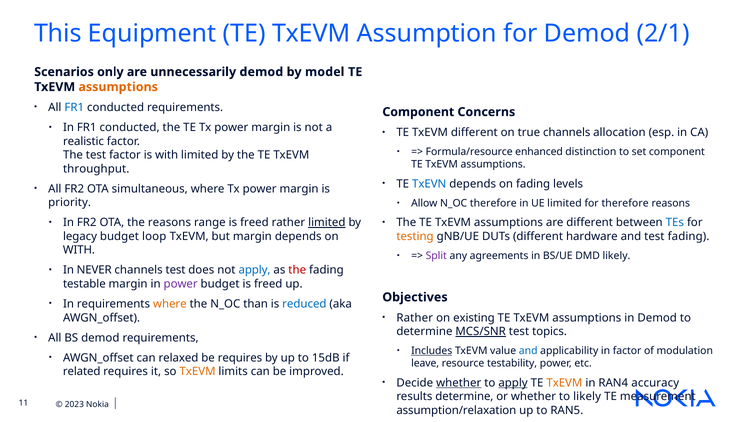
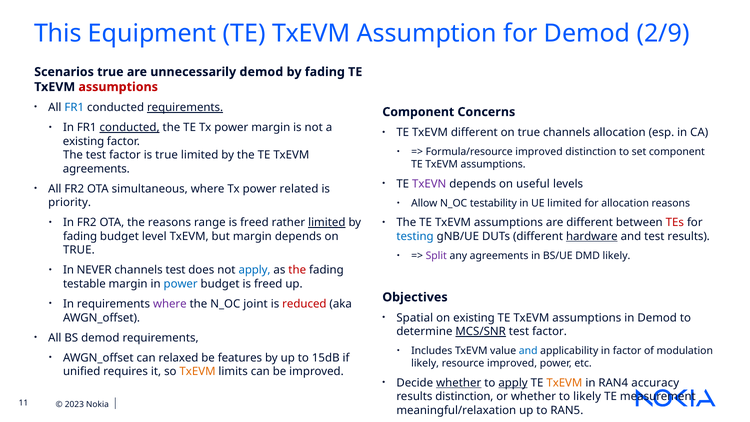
2/1: 2/1 -> 2/9
Scenarios only: only -> true
model at (325, 72): model -> fading
assumptions at (118, 87) colour: orange -> red
requirements at (185, 107) underline: none -> present
conducted at (130, 127) underline: none -> present
realistic at (83, 141): realistic -> existing
Formula/resource enhanced: enhanced -> improved
is with: with -> true
throughput at (96, 169): throughput -> agreements
TxEVN colour: blue -> purple
on fading: fading -> useful
where Tx power margin: margin -> related
N_OC therefore: therefore -> testability
for therefore: therefore -> allocation
TEs colour: blue -> red
legacy at (80, 236): legacy -> fading
loop: loop -> level
testing colour: orange -> blue
hardware underline: none -> present
test fading: fading -> results
WITH at (79, 250): WITH -> TRUE
power at (181, 284) colour: purple -> blue
where at (170, 304) colour: orange -> purple
than: than -> joint
reduced colour: blue -> red
Rather at (415, 318): Rather -> Spatial
topics at (550, 331): topics -> factor
Includes underline: present -> none
be requires: requires -> features
leave at (425, 363): leave -> likely
resource testability: testability -> improved
related: related -> unified
results determine: determine -> distinction
assumption/relaxation: assumption/relaxation -> meaningful/relaxation
